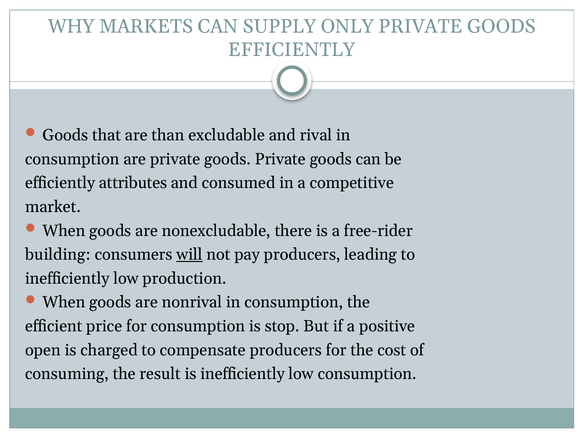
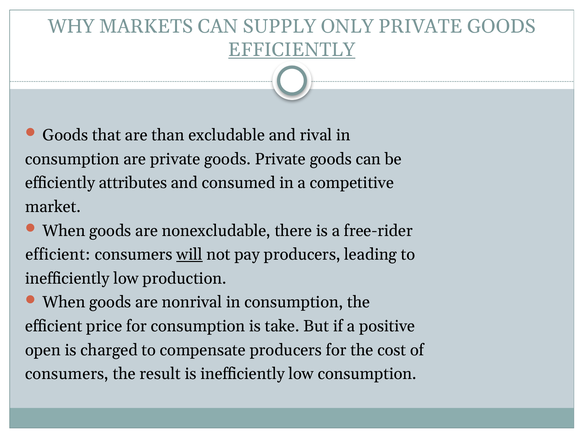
EFFICIENTLY at (292, 50) underline: none -> present
building at (58, 255): building -> efficient
stop: stop -> take
consuming at (67, 374): consuming -> consumers
